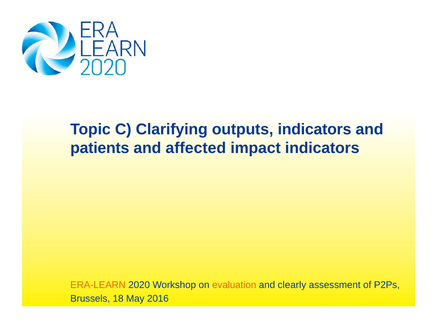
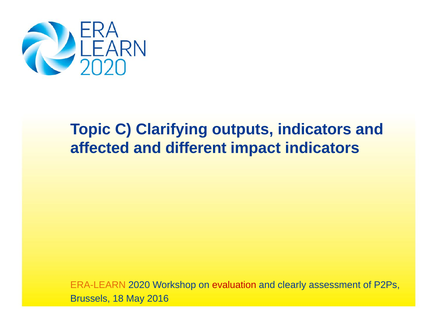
patients: patients -> affected
affected: affected -> different
evaluation colour: orange -> red
